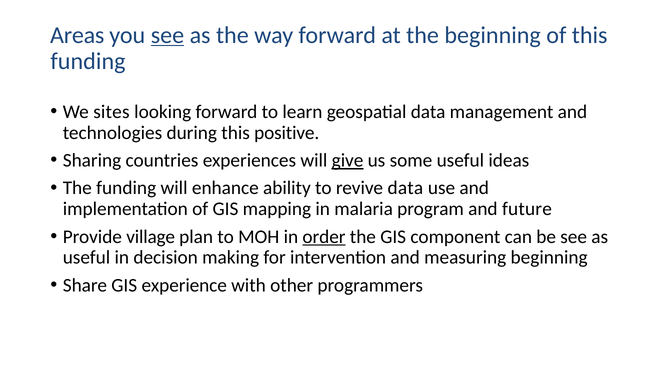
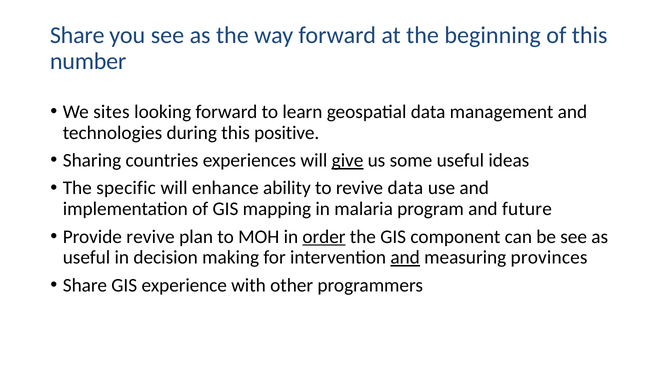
Areas at (77, 35): Areas -> Share
see at (167, 35) underline: present -> none
funding at (88, 61): funding -> number
The funding: funding -> specific
Provide village: village -> revive
and at (405, 257) underline: none -> present
measuring beginning: beginning -> provinces
